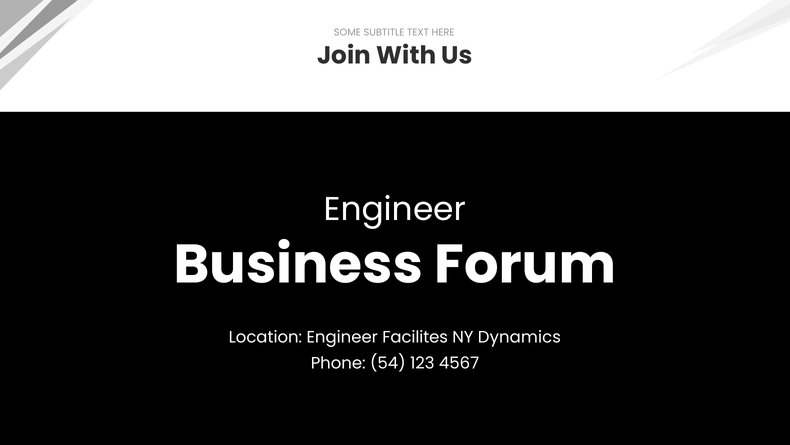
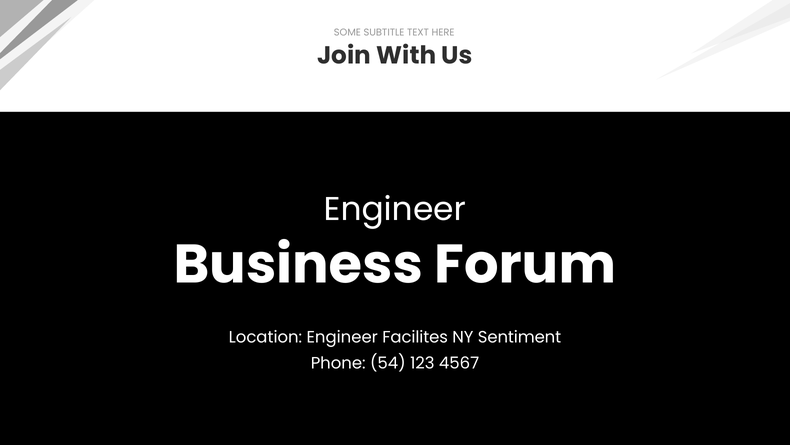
Dynamics: Dynamics -> Sentiment
